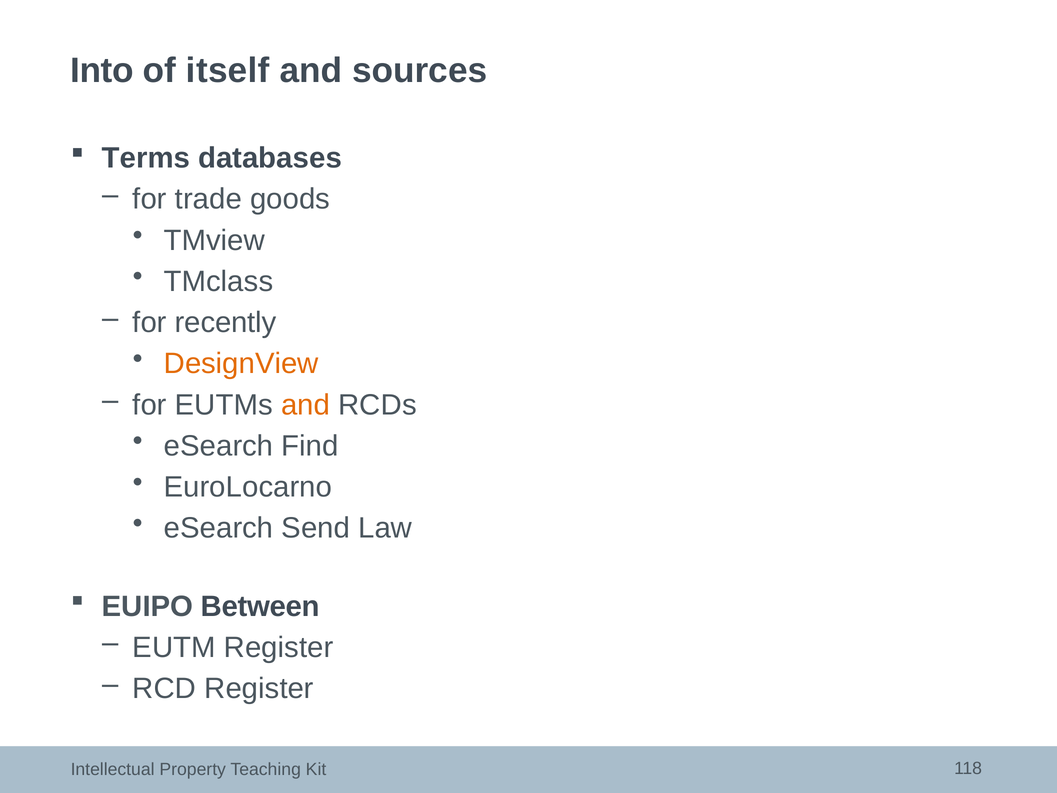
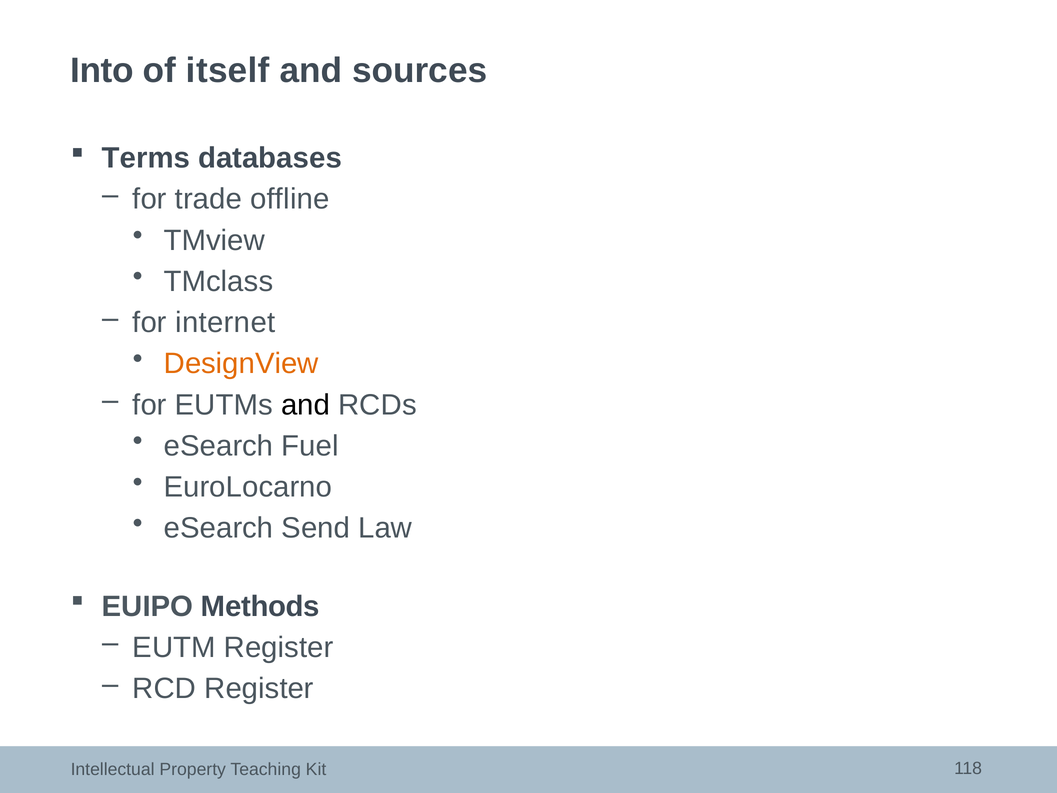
goods: goods -> offline
recently: recently -> internet
and at (306, 405) colour: orange -> black
Find: Find -> Fuel
Between: Between -> Methods
